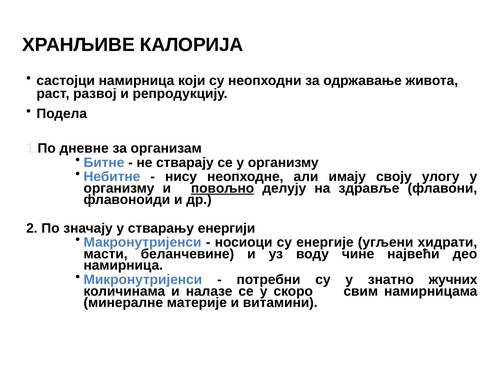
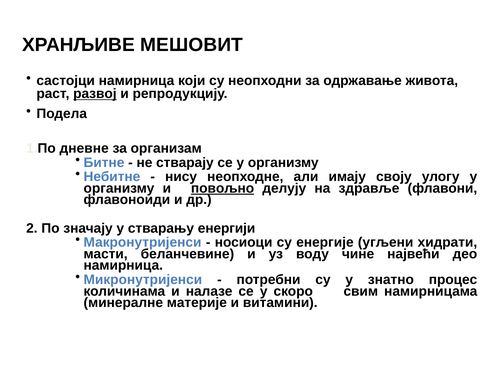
КАЛОРИЈА: КАЛОРИЈА -> МЕШОВИТ
развој underline: none -> present
жучних: жучних -> процес
